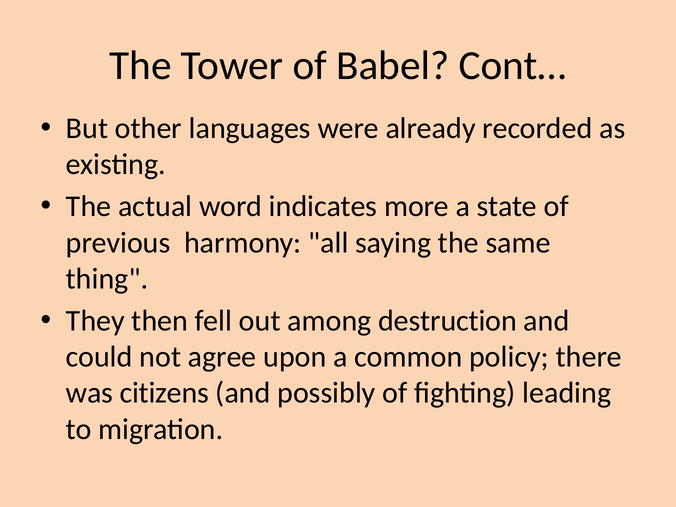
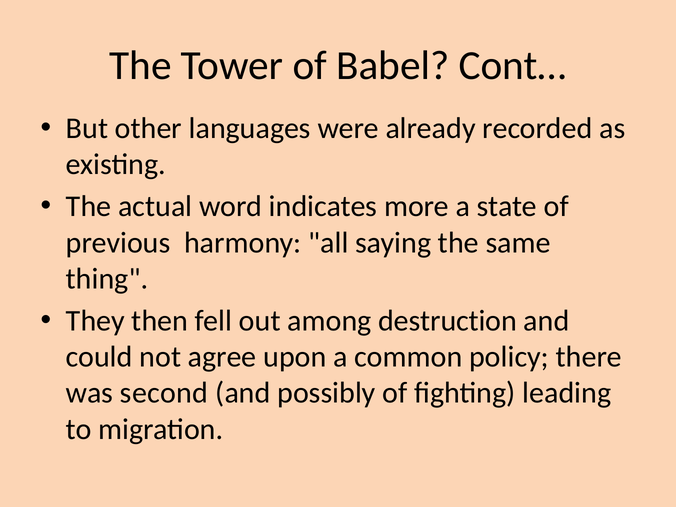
citizens: citizens -> second
